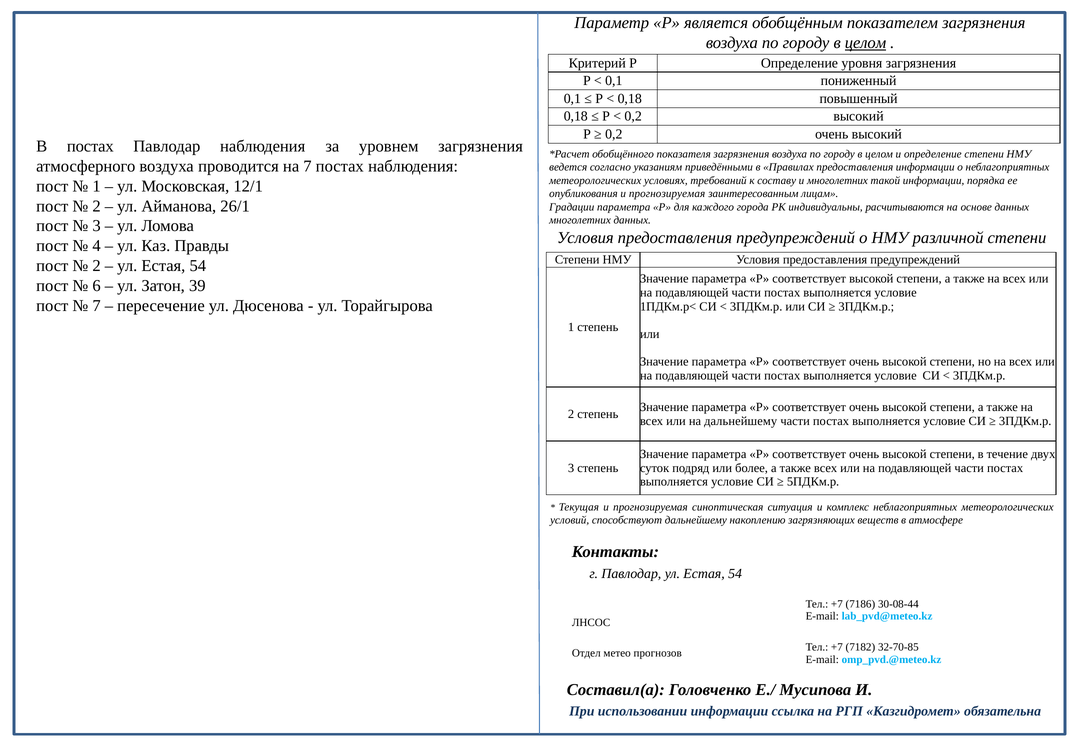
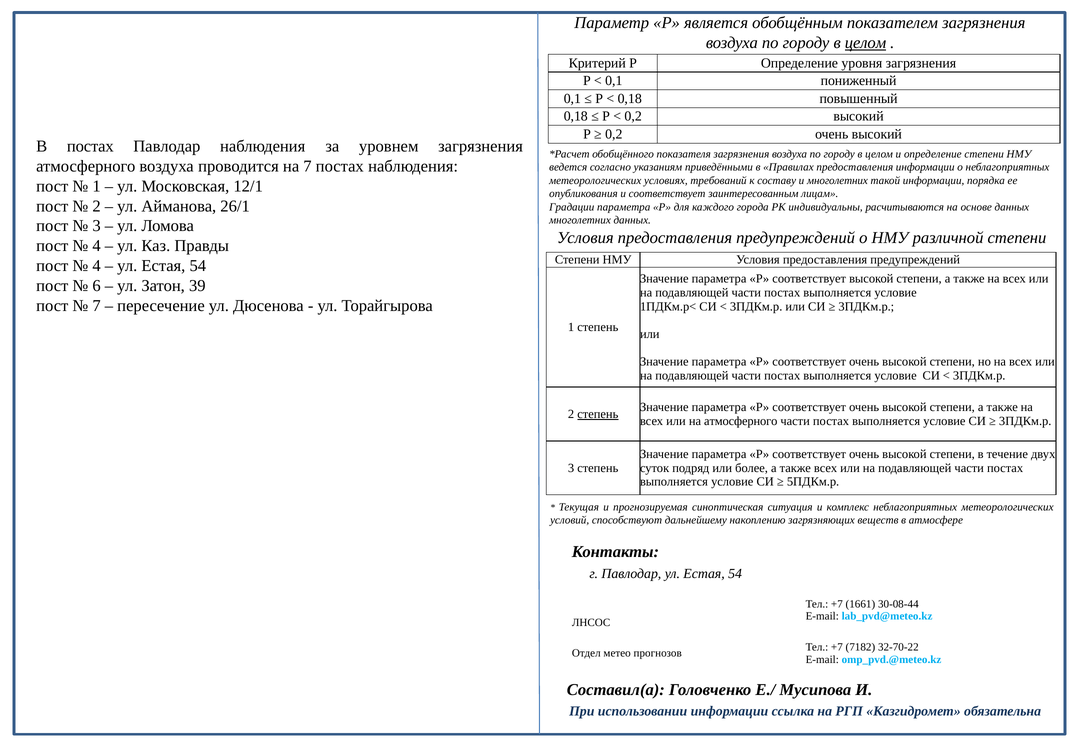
опубликования и прогнозируемая: прогнозируемая -> соответствует
2 at (97, 266): 2 -> 4
степень at (598, 414) underline: none -> present
на дальнейшему: дальнейшему -> атмосферного
7186: 7186 -> 1661
32-70-85: 32-70-85 -> 32-70-22
